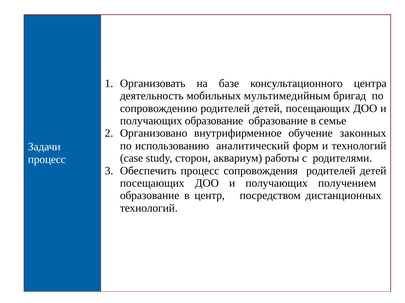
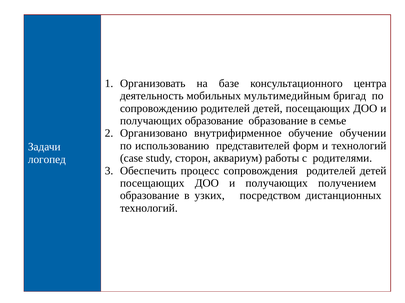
законных: законных -> обучении
аналитический: аналитический -> представителей
процесс at (47, 160): процесс -> логопед
центр: центр -> узких
